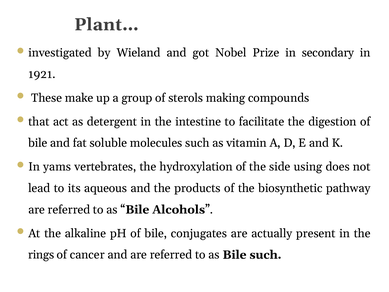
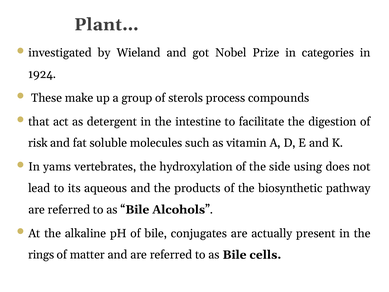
secondary: secondary -> categories
1921: 1921 -> 1924
making: making -> process
bile at (38, 143): bile -> risk
cancer: cancer -> matter
Bile such: such -> cells
